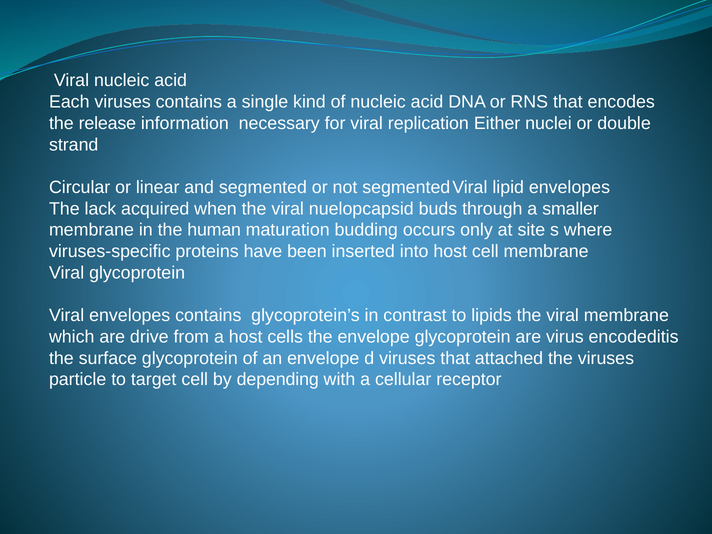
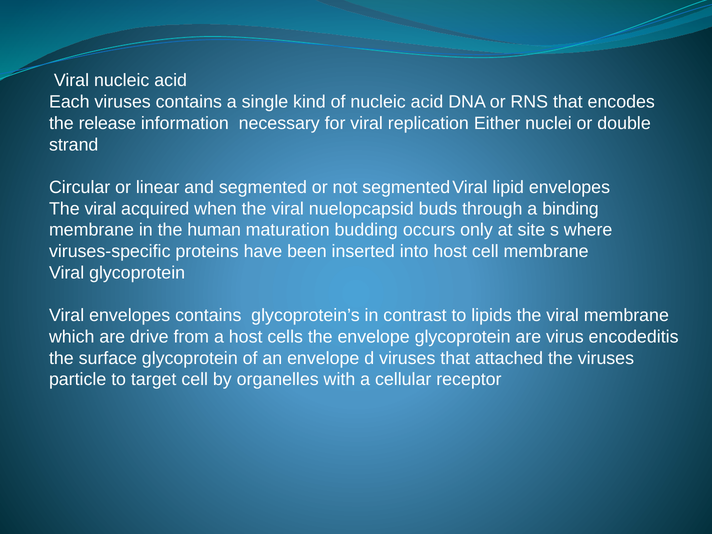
lack at (100, 209): lack -> viral
smaller: smaller -> binding
depending: depending -> organelles
